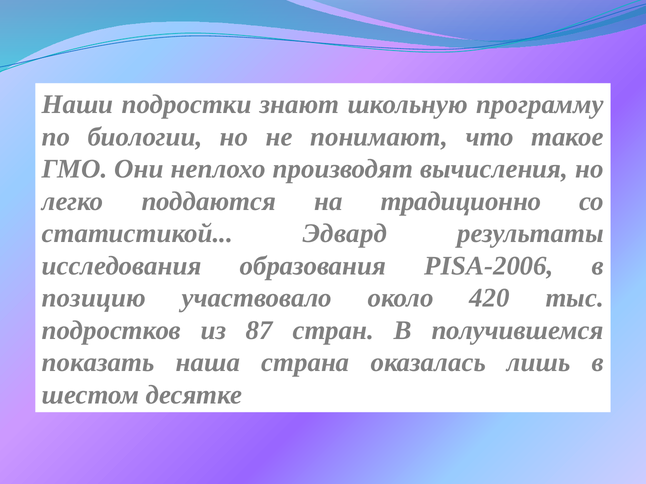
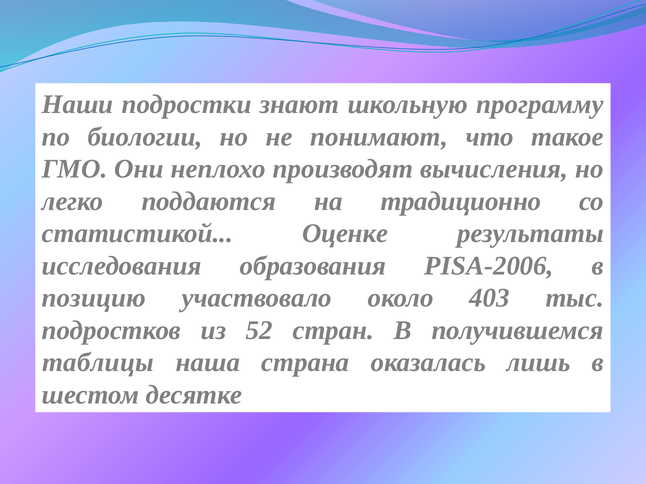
Эдвард: Эдвард -> Оценке
420: 420 -> 403
87: 87 -> 52
показать: показать -> таблицы
